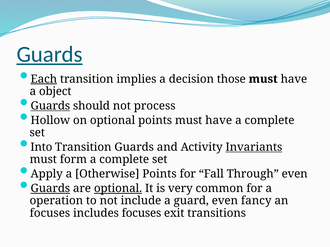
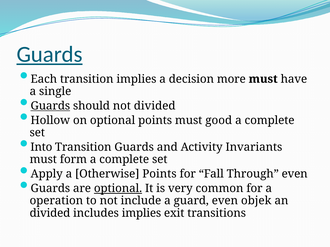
Each underline: present -> none
those: those -> more
object: object -> single
not process: process -> divided
points must have: have -> good
Invariants underline: present -> none
Guards at (50, 189) underline: present -> none
fancy: fancy -> objek
focuses at (50, 213): focuses -> divided
includes focuses: focuses -> implies
